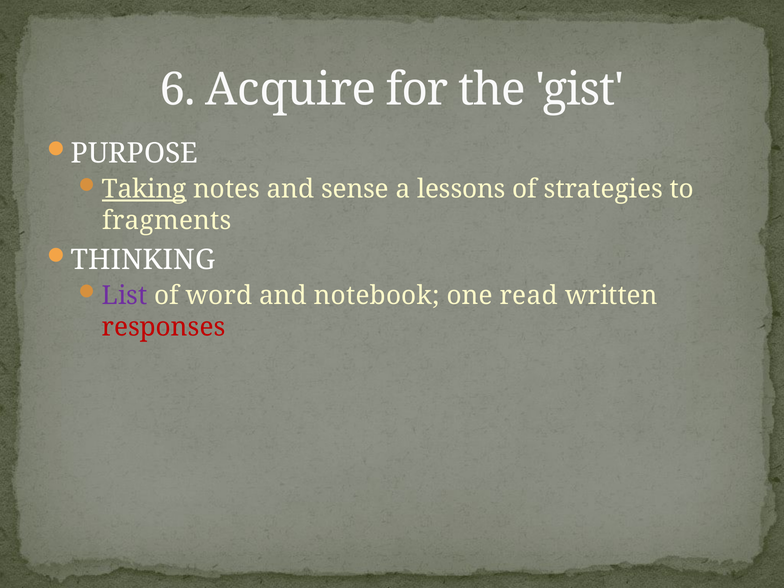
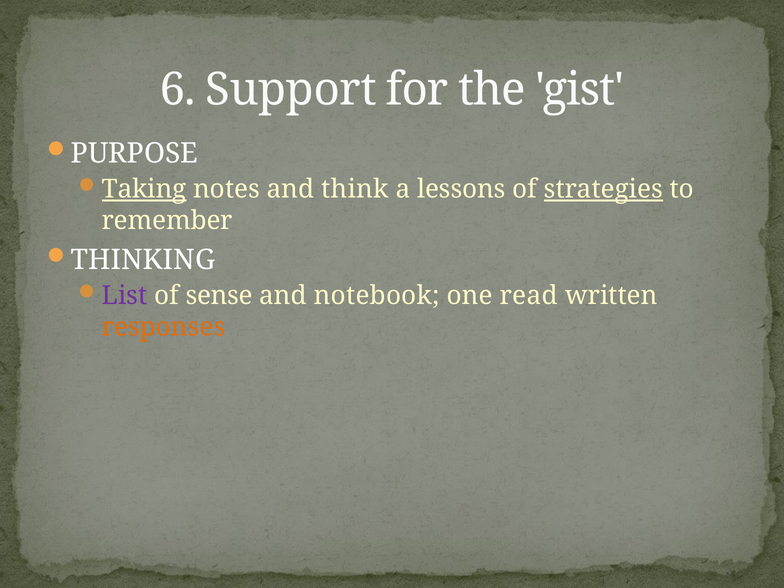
Acquire: Acquire -> Support
sense: sense -> think
strategies underline: none -> present
fragments: fragments -> remember
word: word -> sense
responses colour: red -> orange
